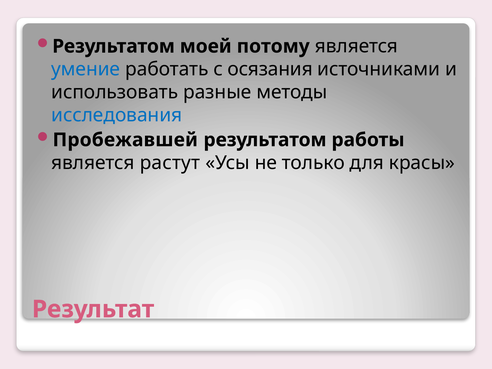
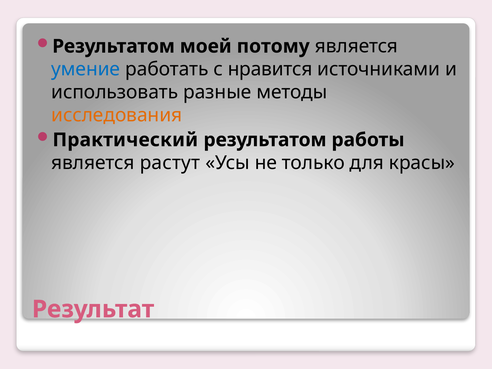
осязания: осязания -> нравится
исследования colour: blue -> orange
Пробежавшей: Пробежавшей -> Практический
